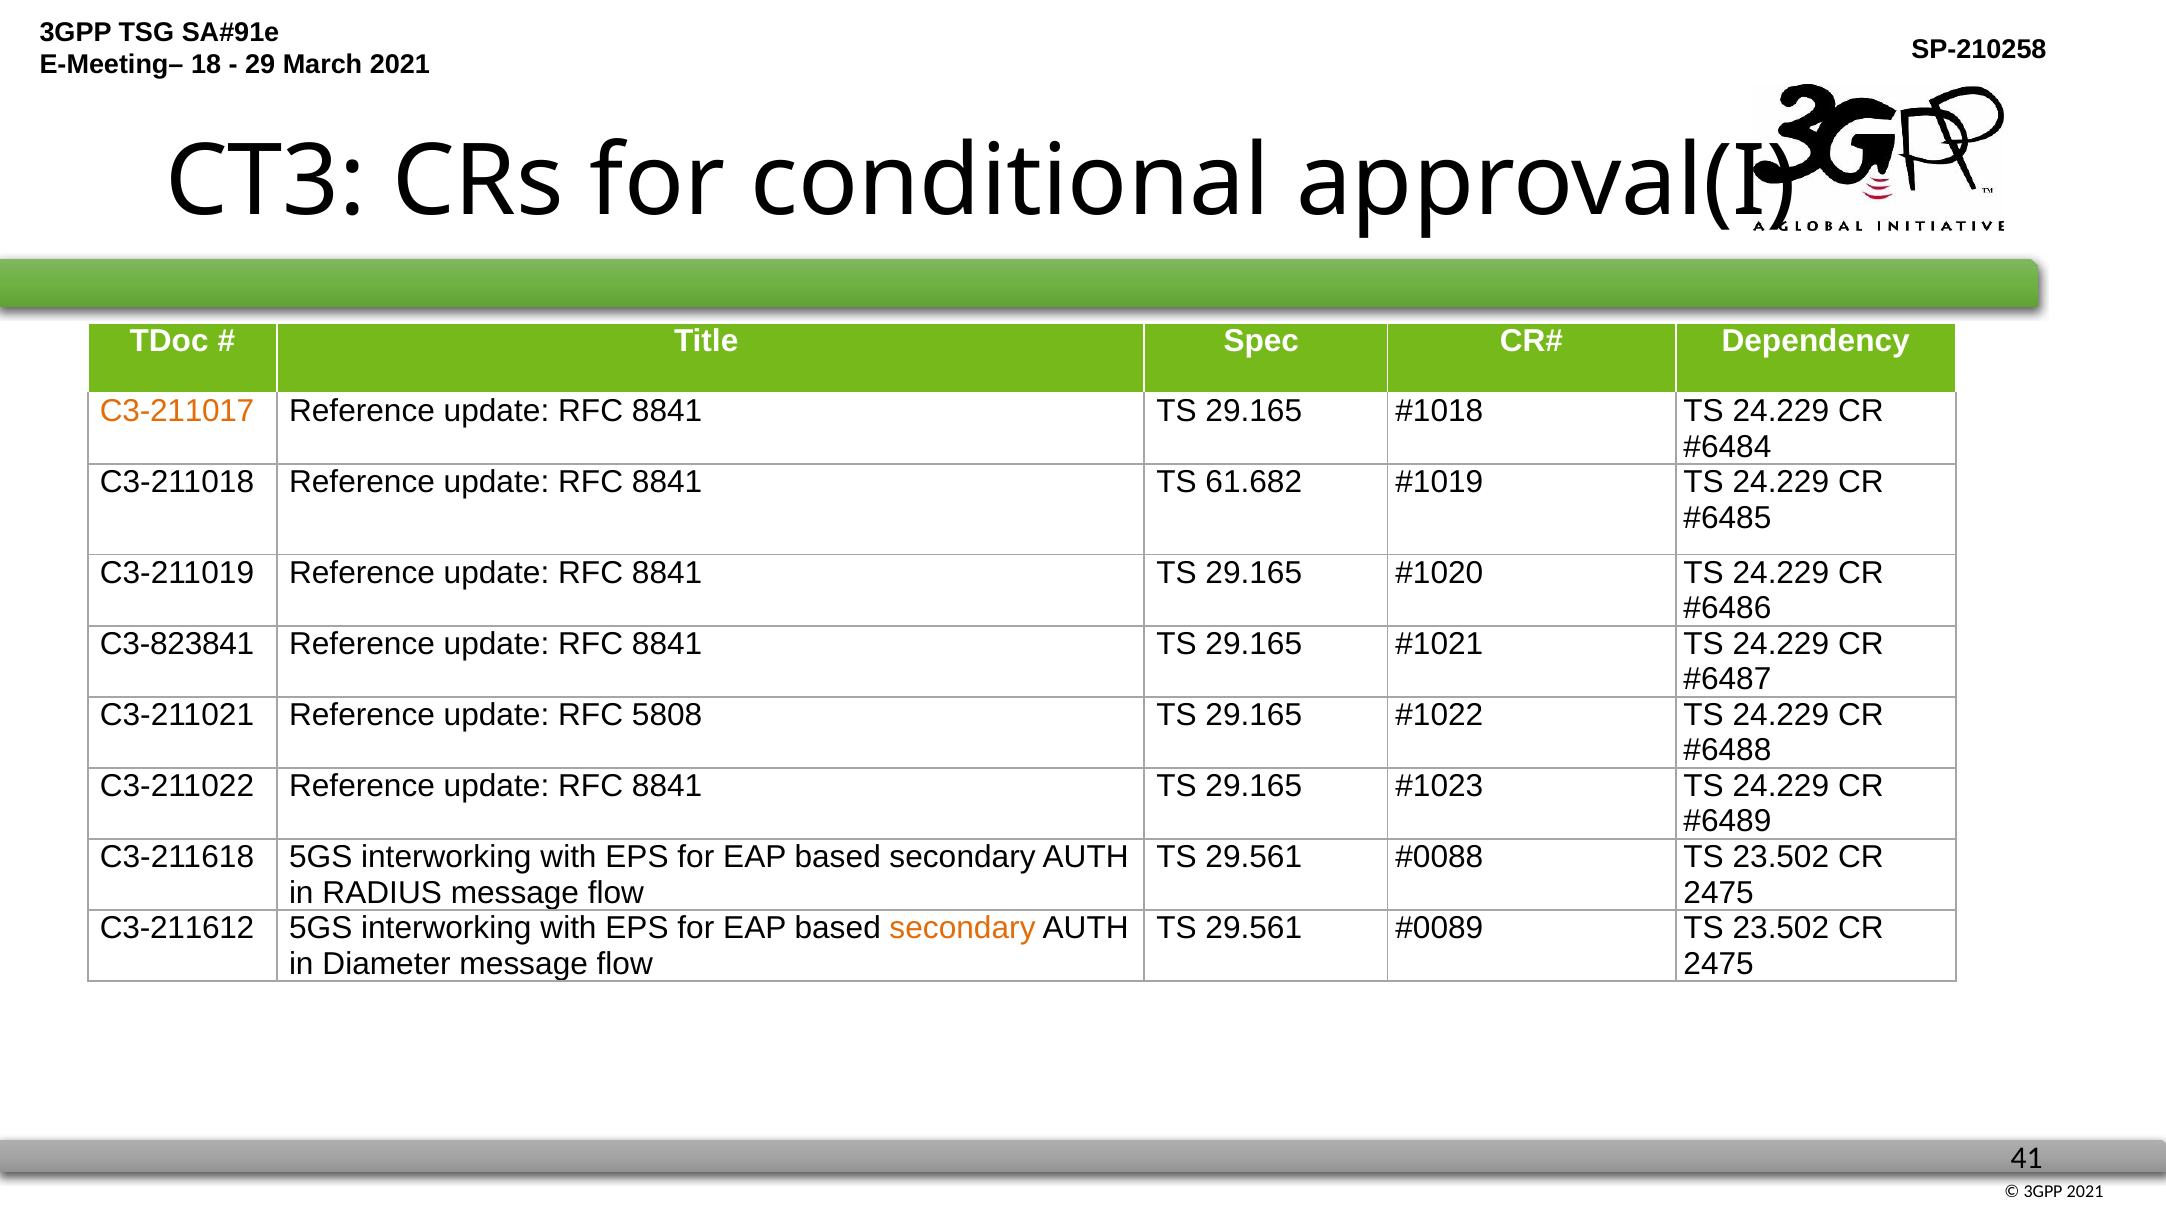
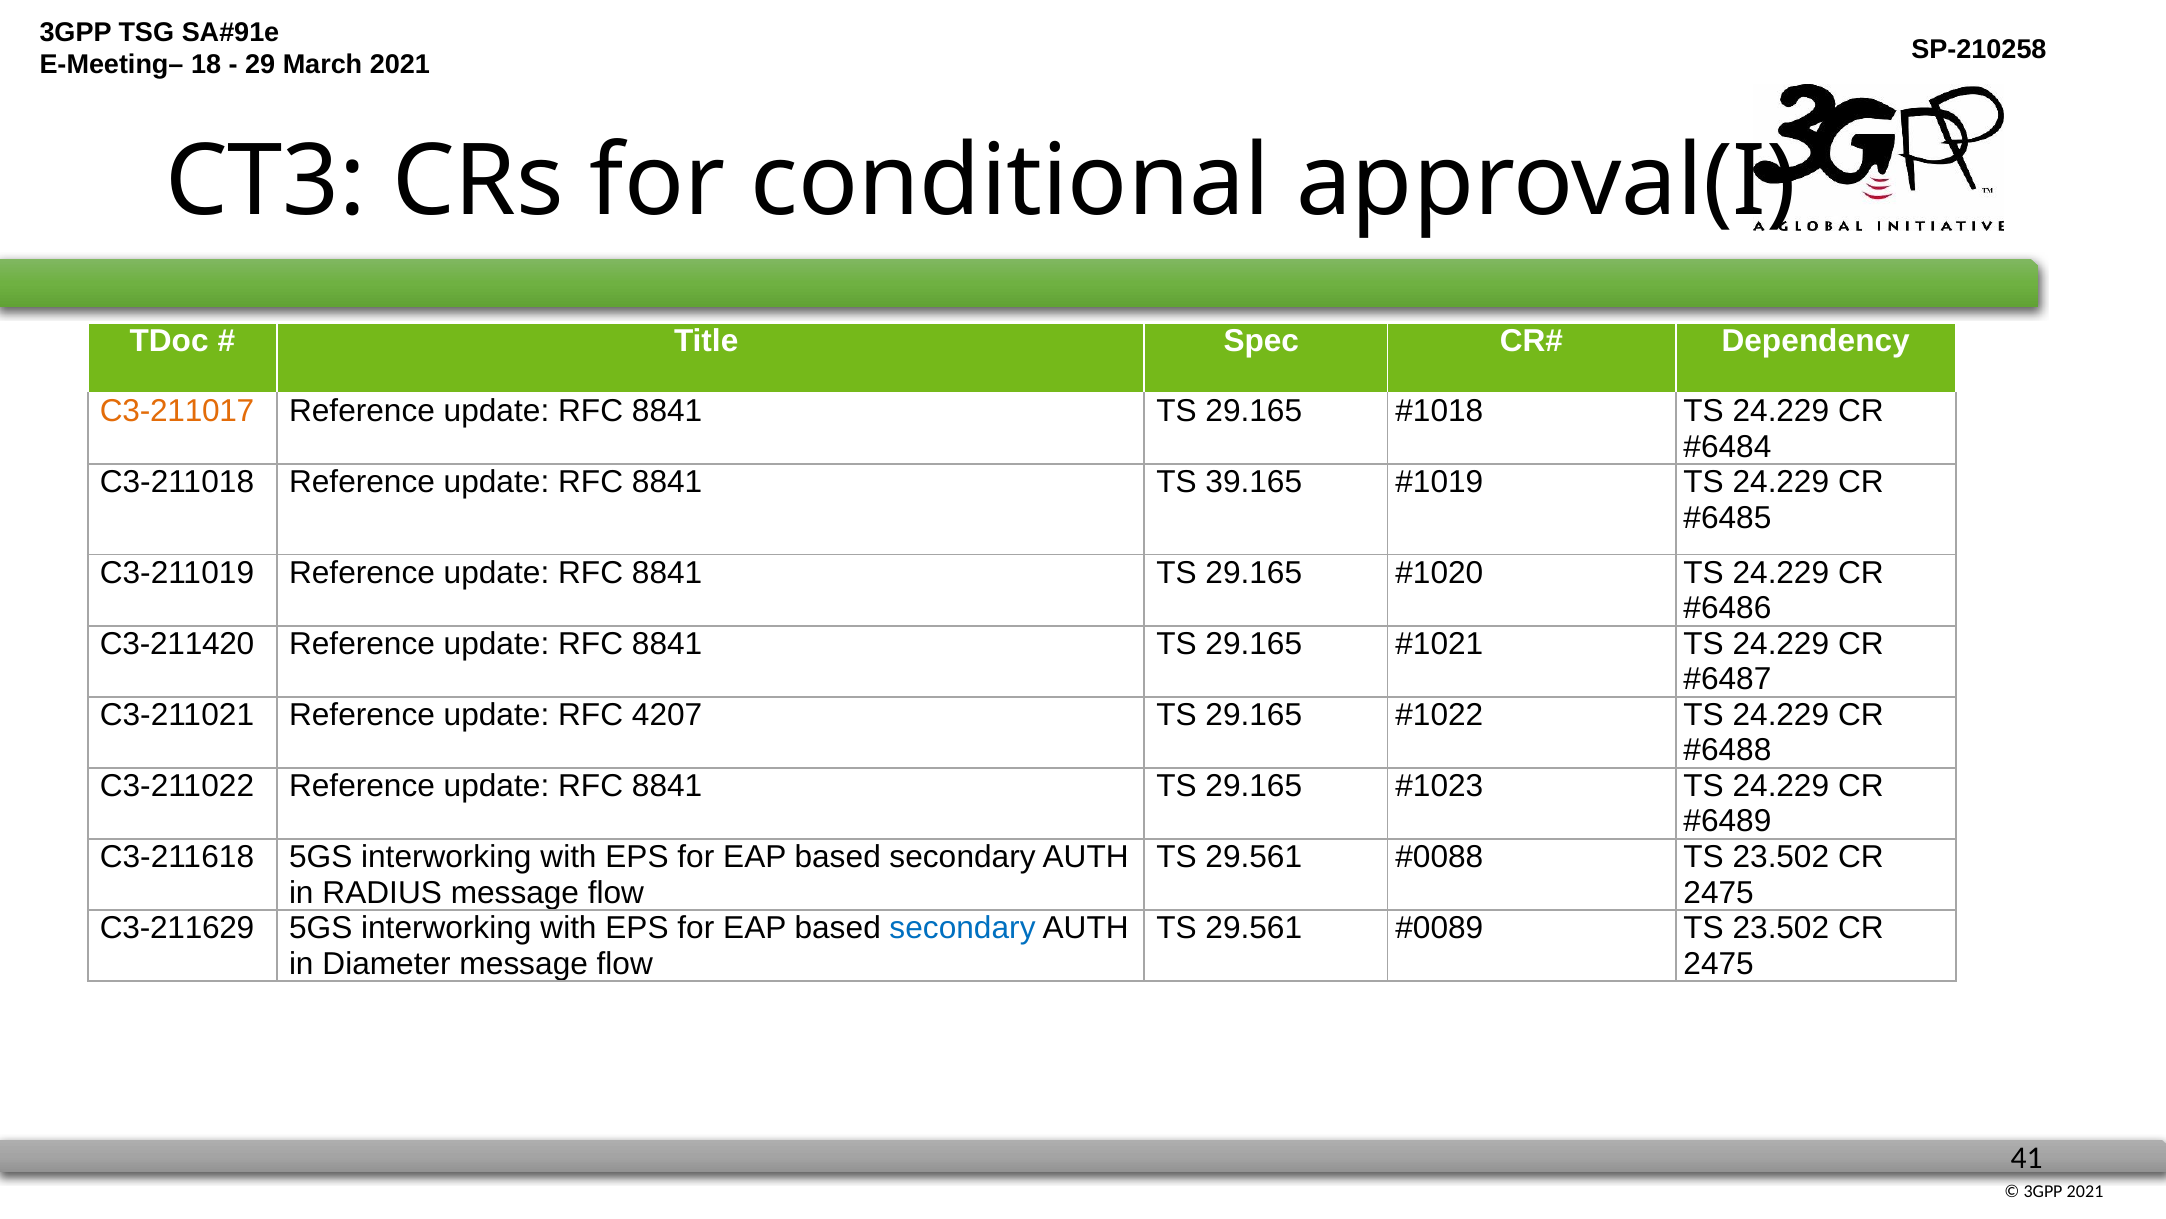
61.682: 61.682 -> 39.165
C3-823841: C3-823841 -> C3-211420
5808: 5808 -> 4207
C3-211612: C3-211612 -> C3-211629
secondary at (963, 928) colour: orange -> blue
